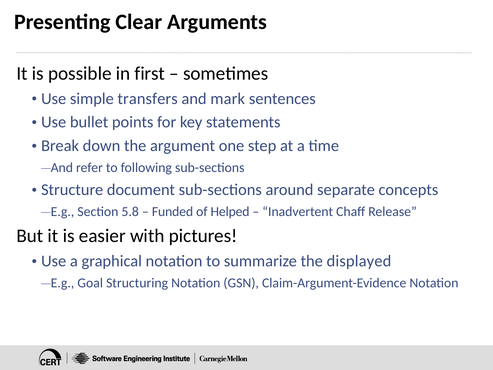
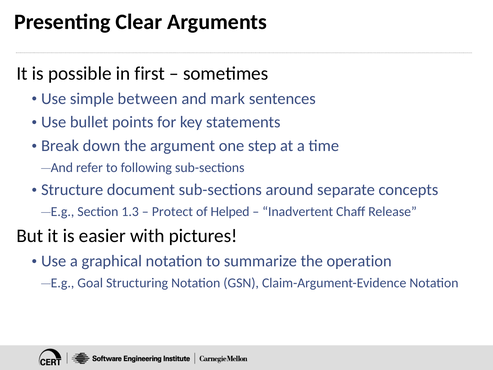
transfers: transfers -> between
5.8: 5.8 -> 1.3
Funded: Funded -> Protect
displayed: displayed -> operation
